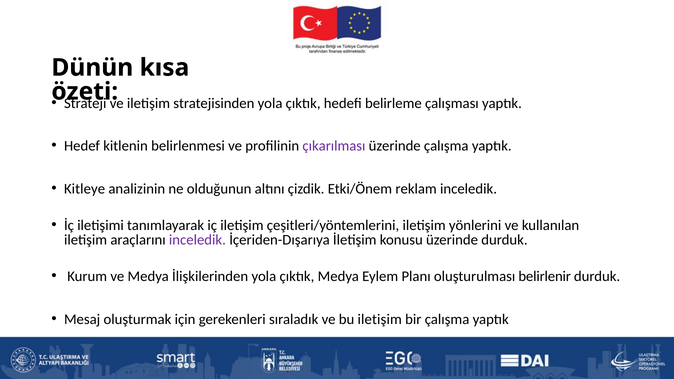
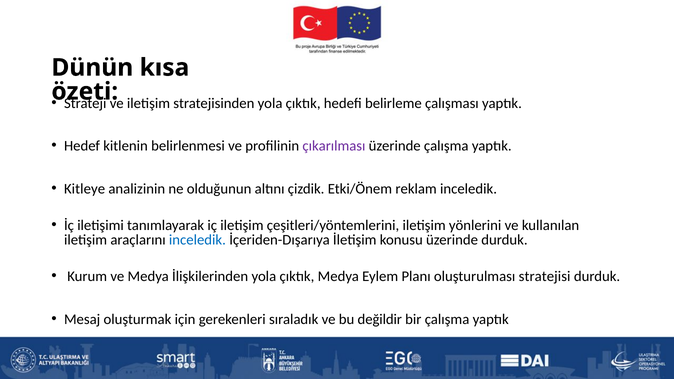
inceledik at (197, 240) colour: purple -> blue
belirlenir: belirlenir -> stratejisi
bu iletişim: iletişim -> değildir
